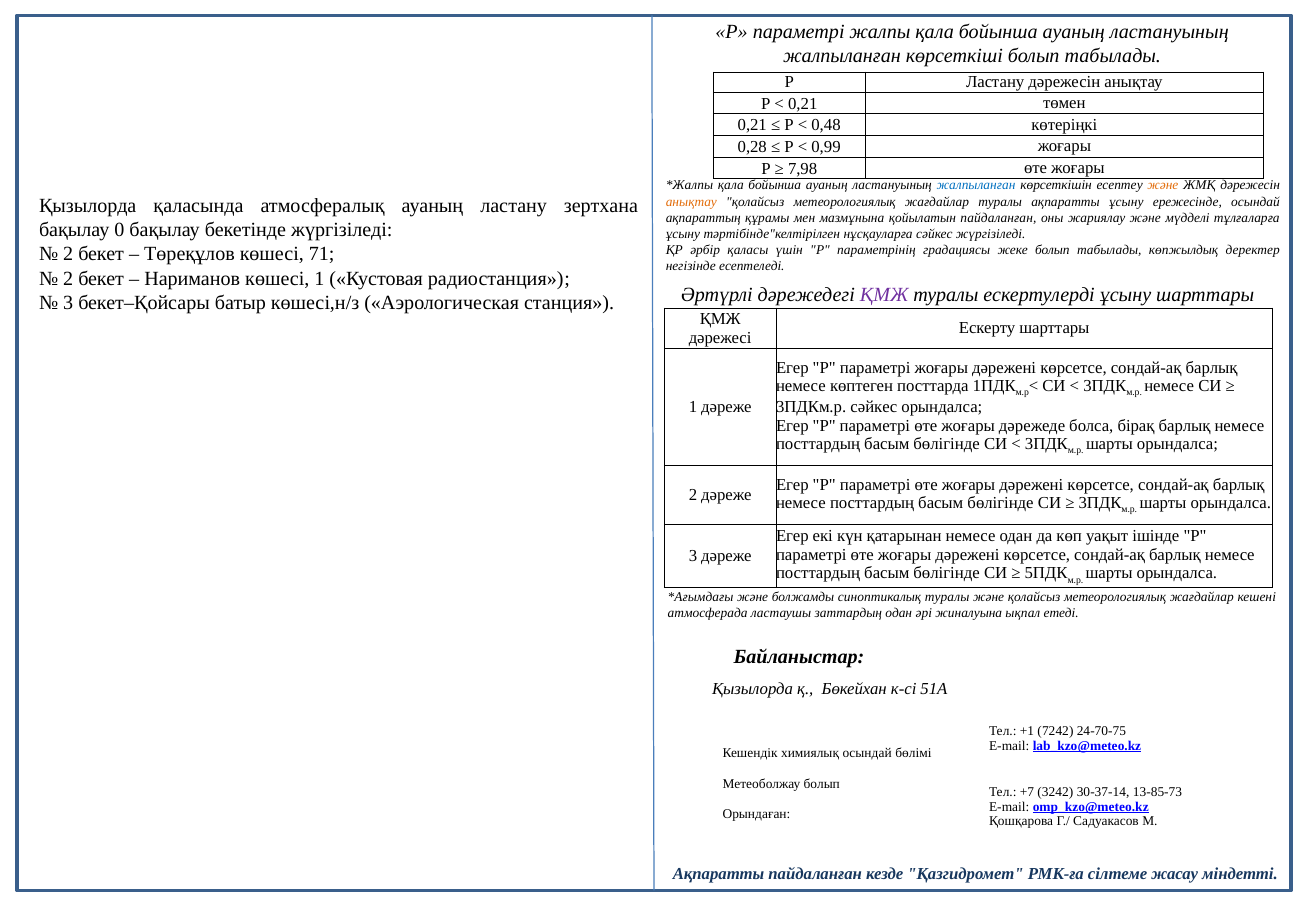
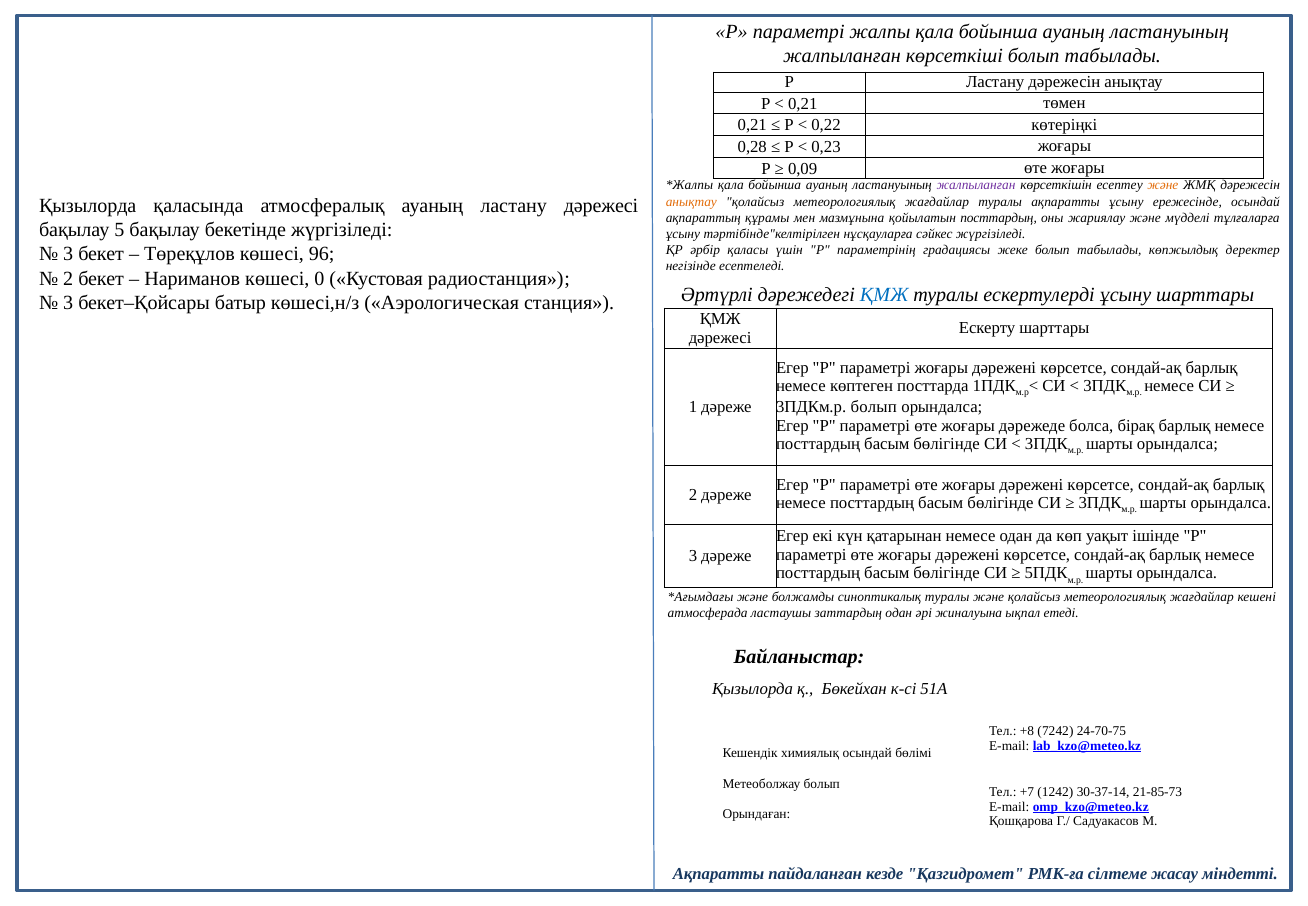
0,48: 0,48 -> 0,22
0,99: 0,99 -> 0,23
7,98: 7,98 -> 0,09
жалпыланған at (976, 185) colour: blue -> purple
ластану зертхана: зертхана -> дәрежесі
қойылатын пайдаланған: пайдаланған -> посттардың
0: 0 -> 5
2 at (68, 254): 2 -> 3
71: 71 -> 96
көшесі 1: 1 -> 0
ҚМЖ at (884, 294) colour: purple -> blue
3ПДКм.р сәйкес: сәйкес -> болып
+1: +1 -> +8
3242: 3242 -> 1242
13-85-73: 13-85-73 -> 21-85-73
